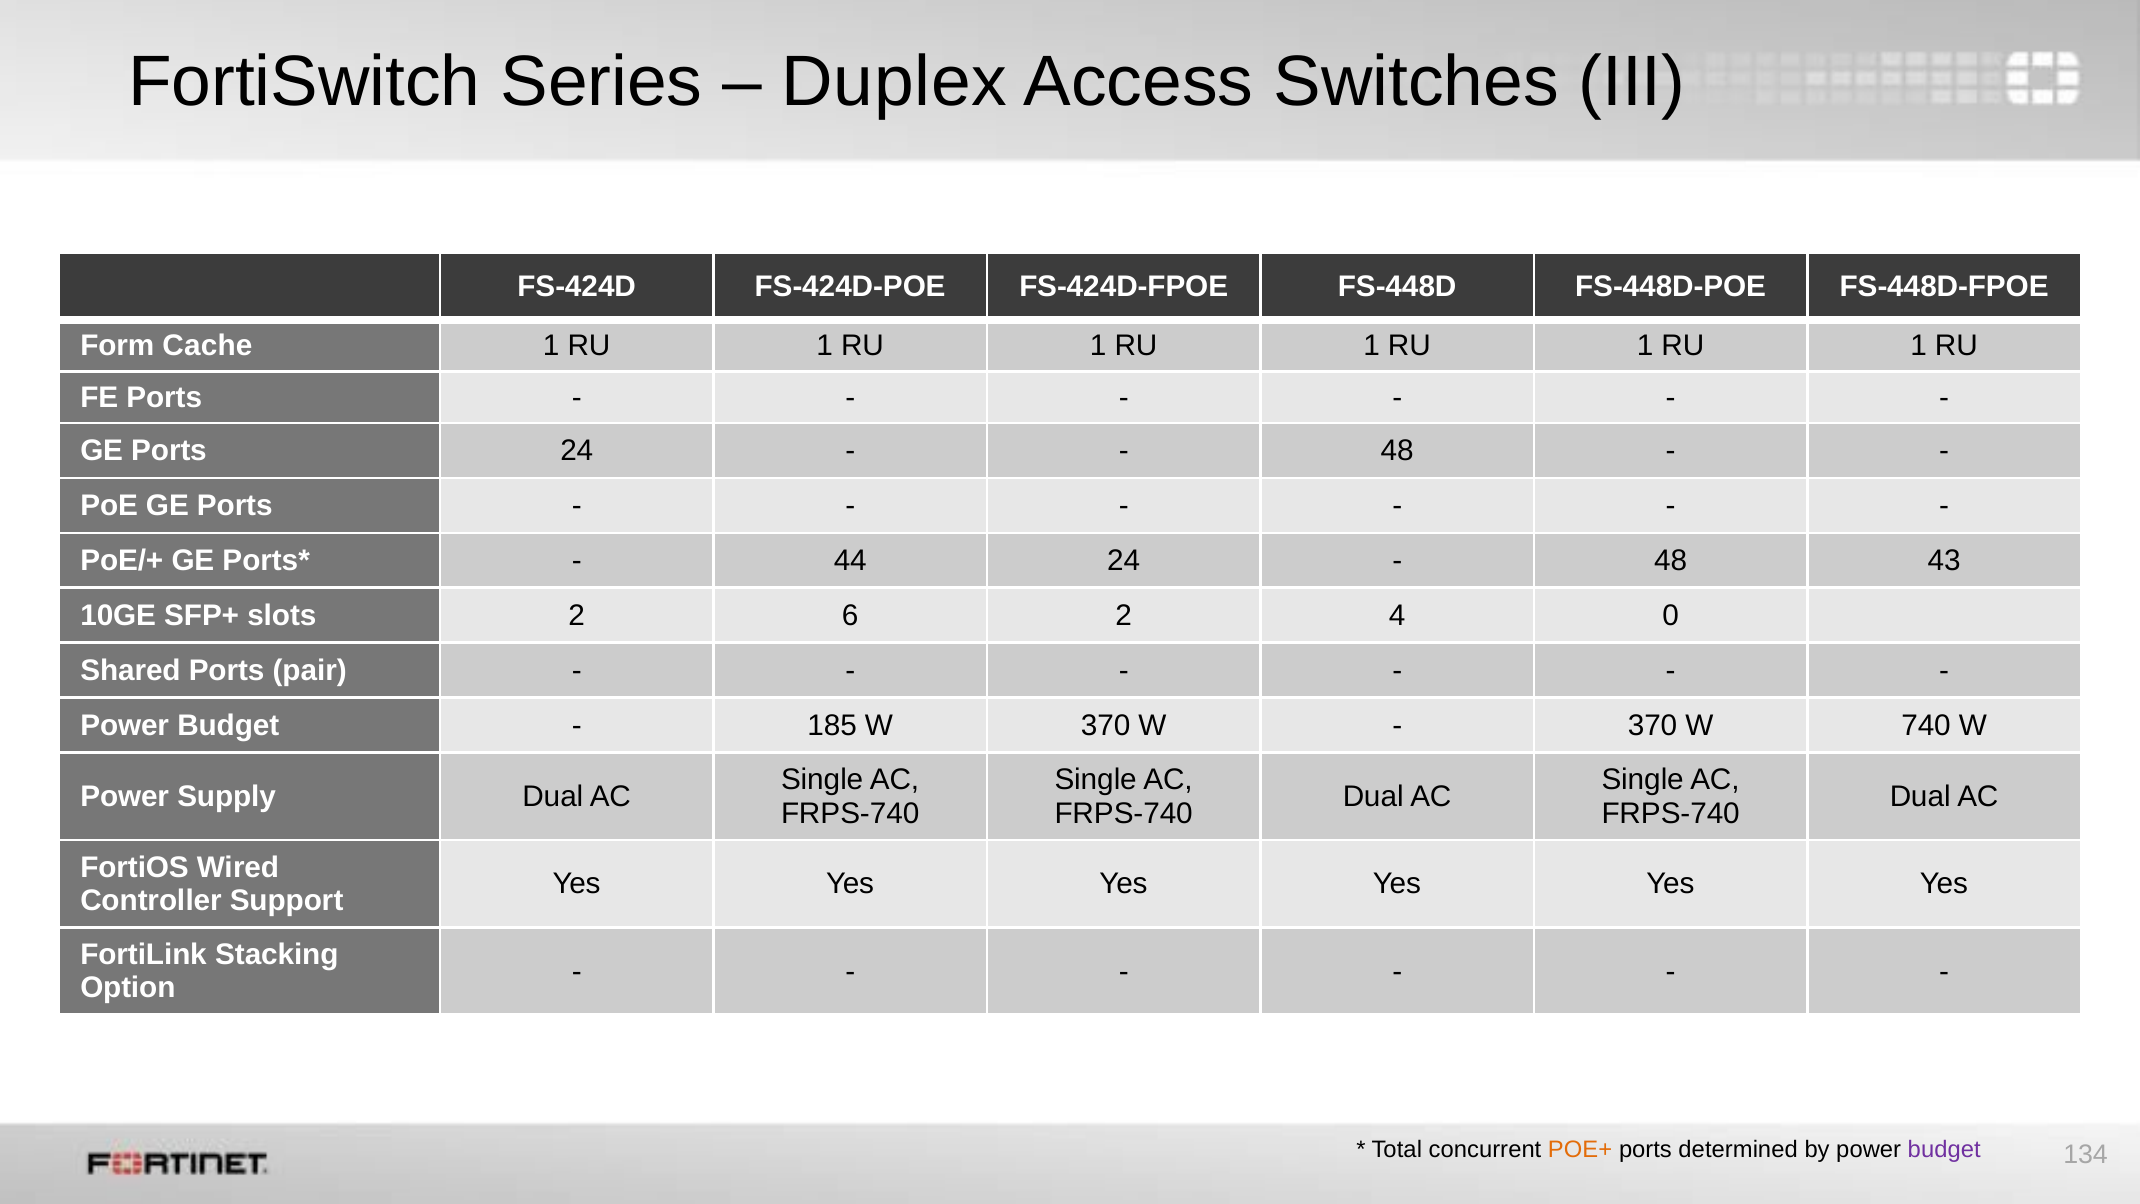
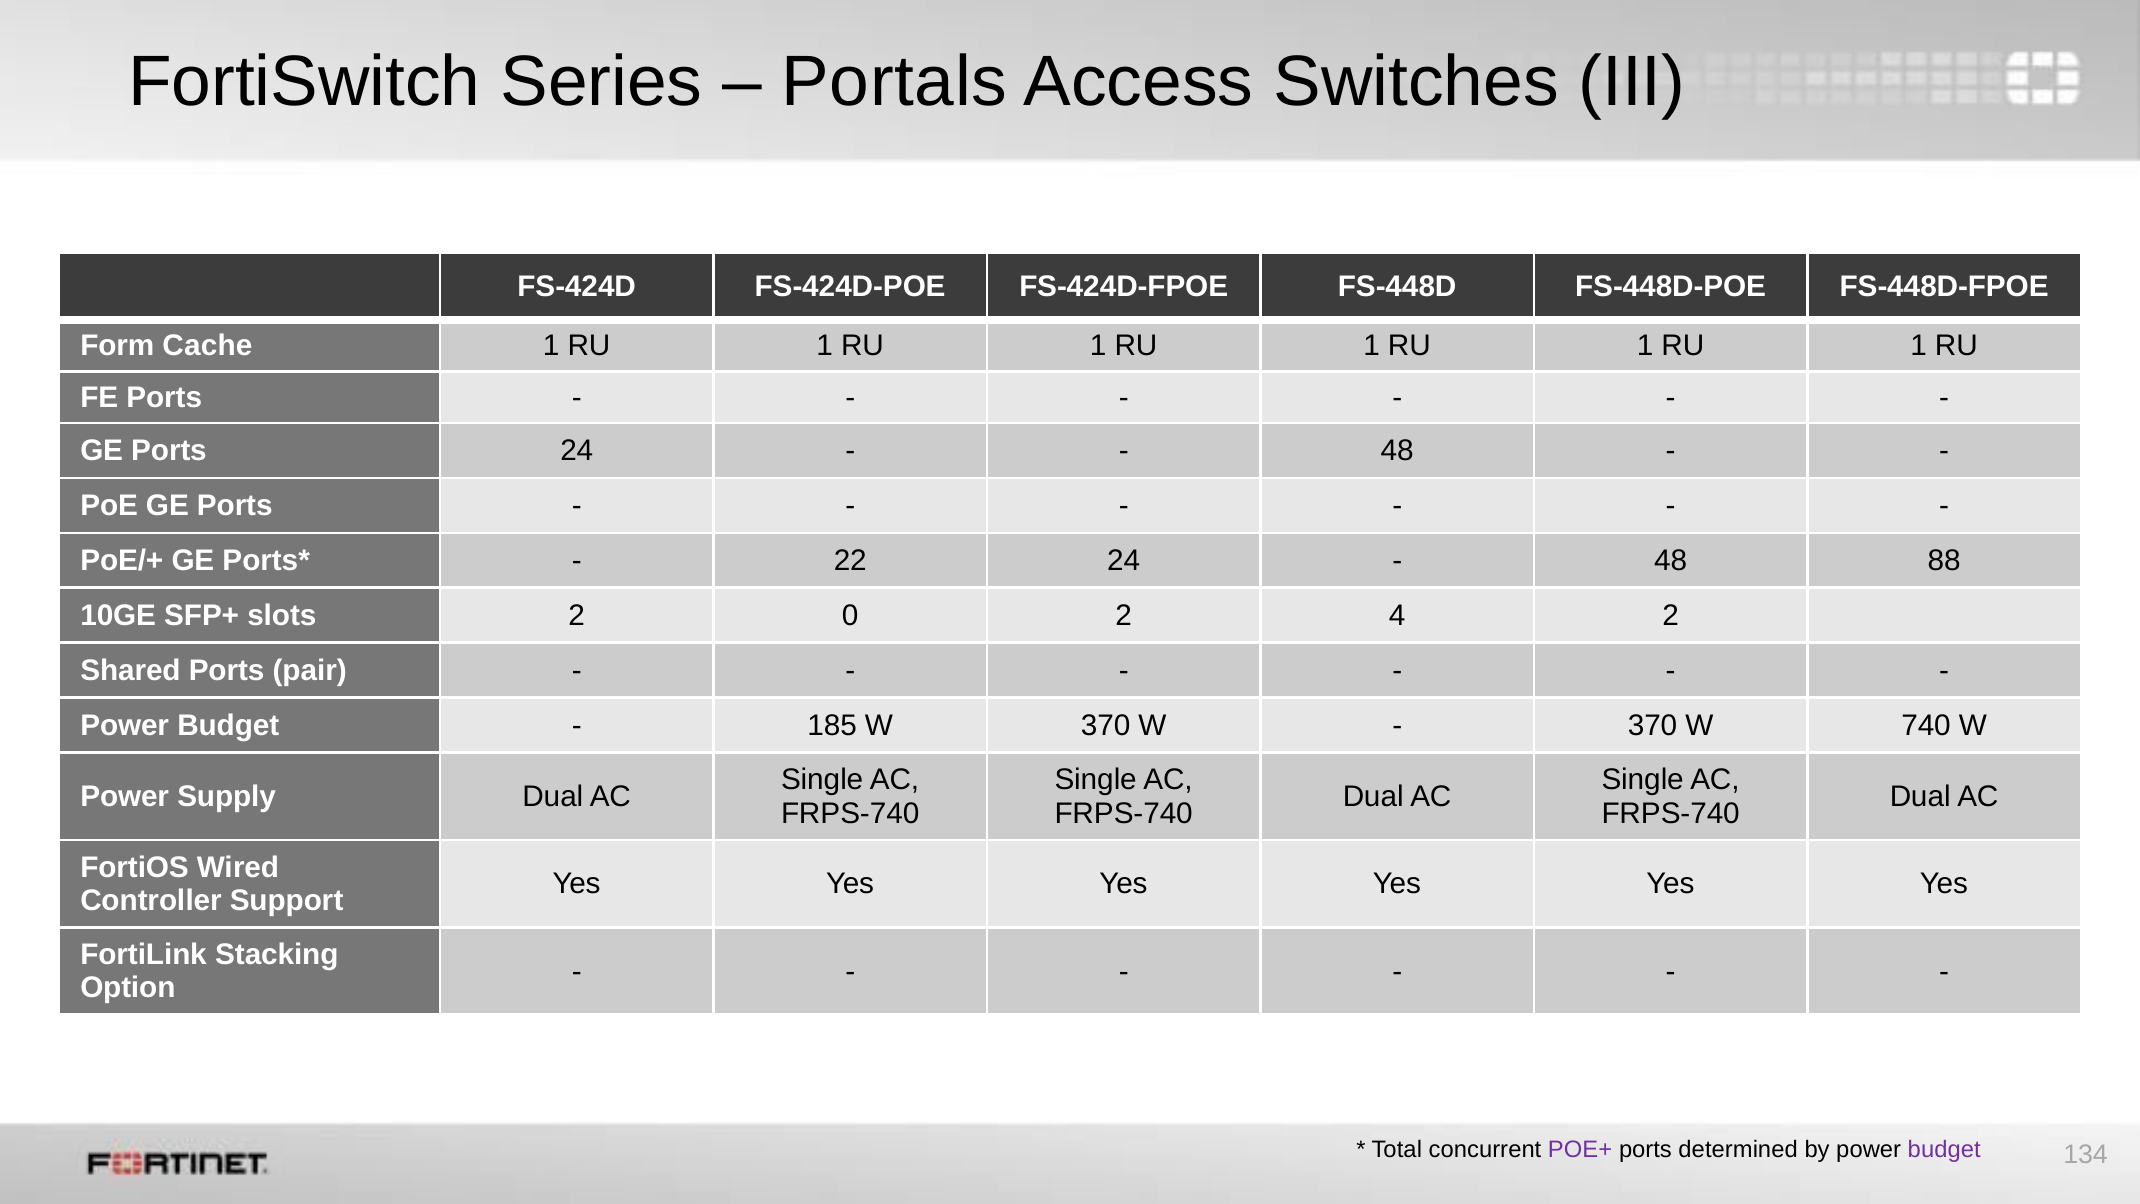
Duplex: Duplex -> Portals
44: 44 -> 22
43: 43 -> 88
6: 6 -> 0
4 0: 0 -> 2
POE+ colour: orange -> purple
